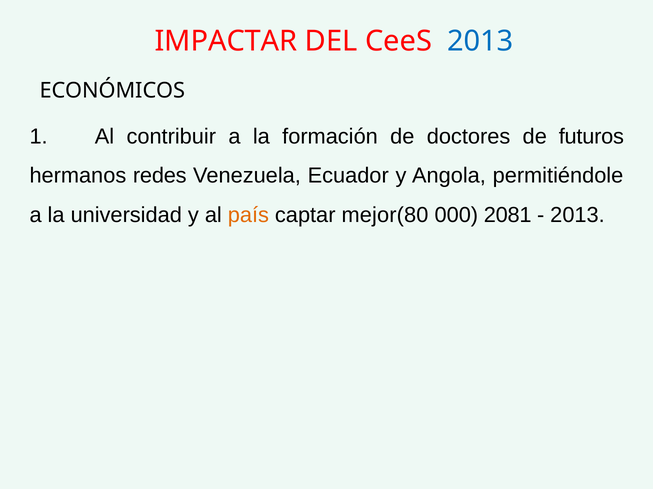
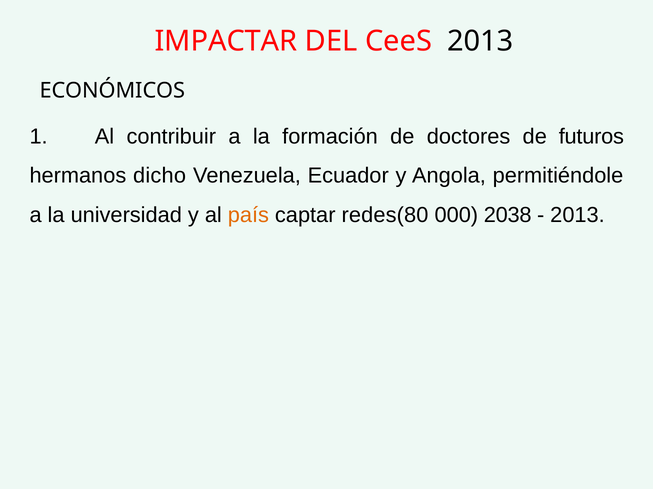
2013 at (480, 41) colour: blue -> black
redes: redes -> dicho
mejor(80: mejor(80 -> redes(80
2081: 2081 -> 2038
